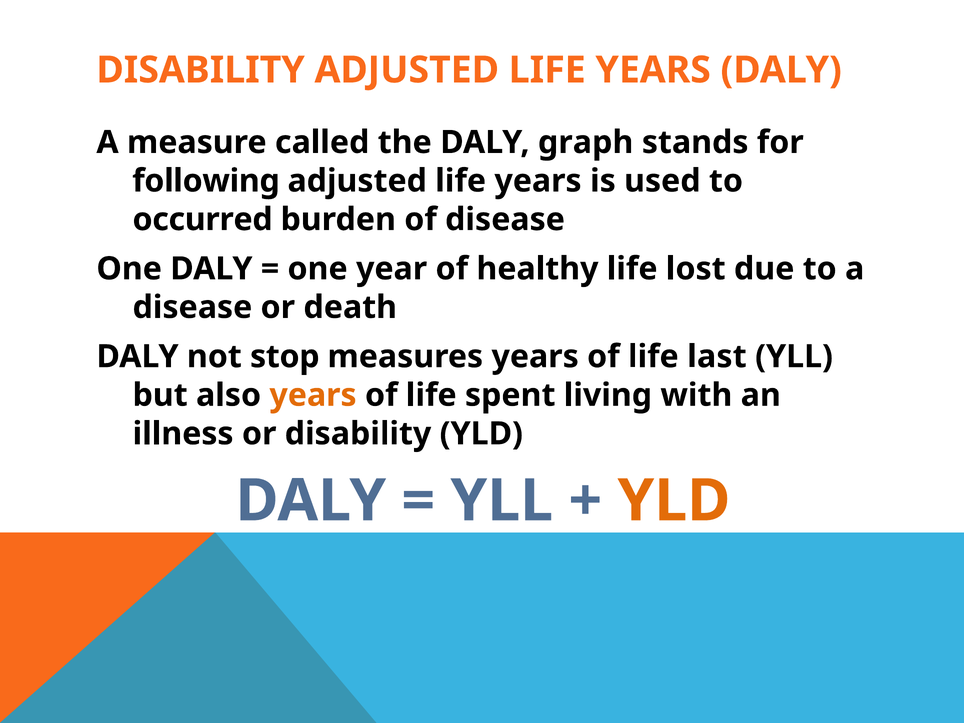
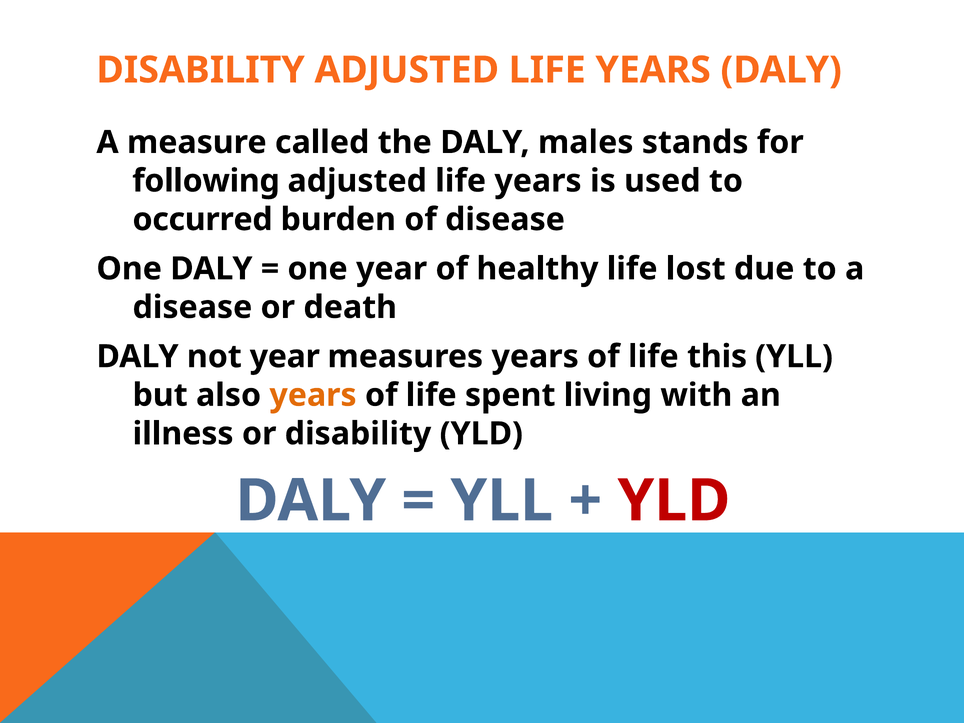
graph: graph -> males
not stop: stop -> year
last: last -> this
YLD at (674, 501) colour: orange -> red
